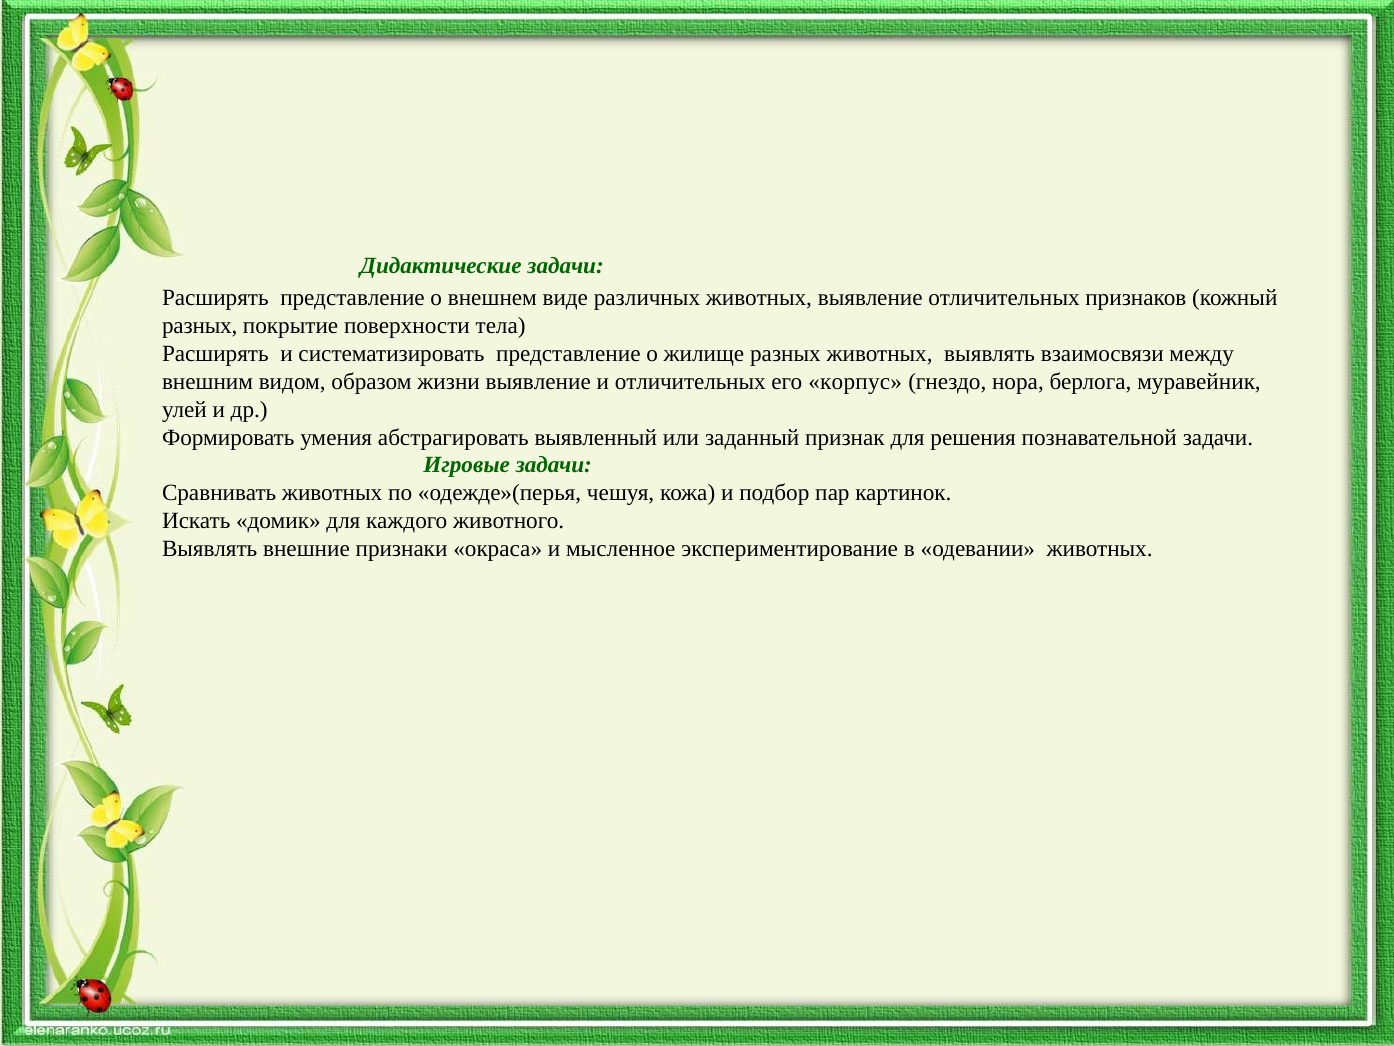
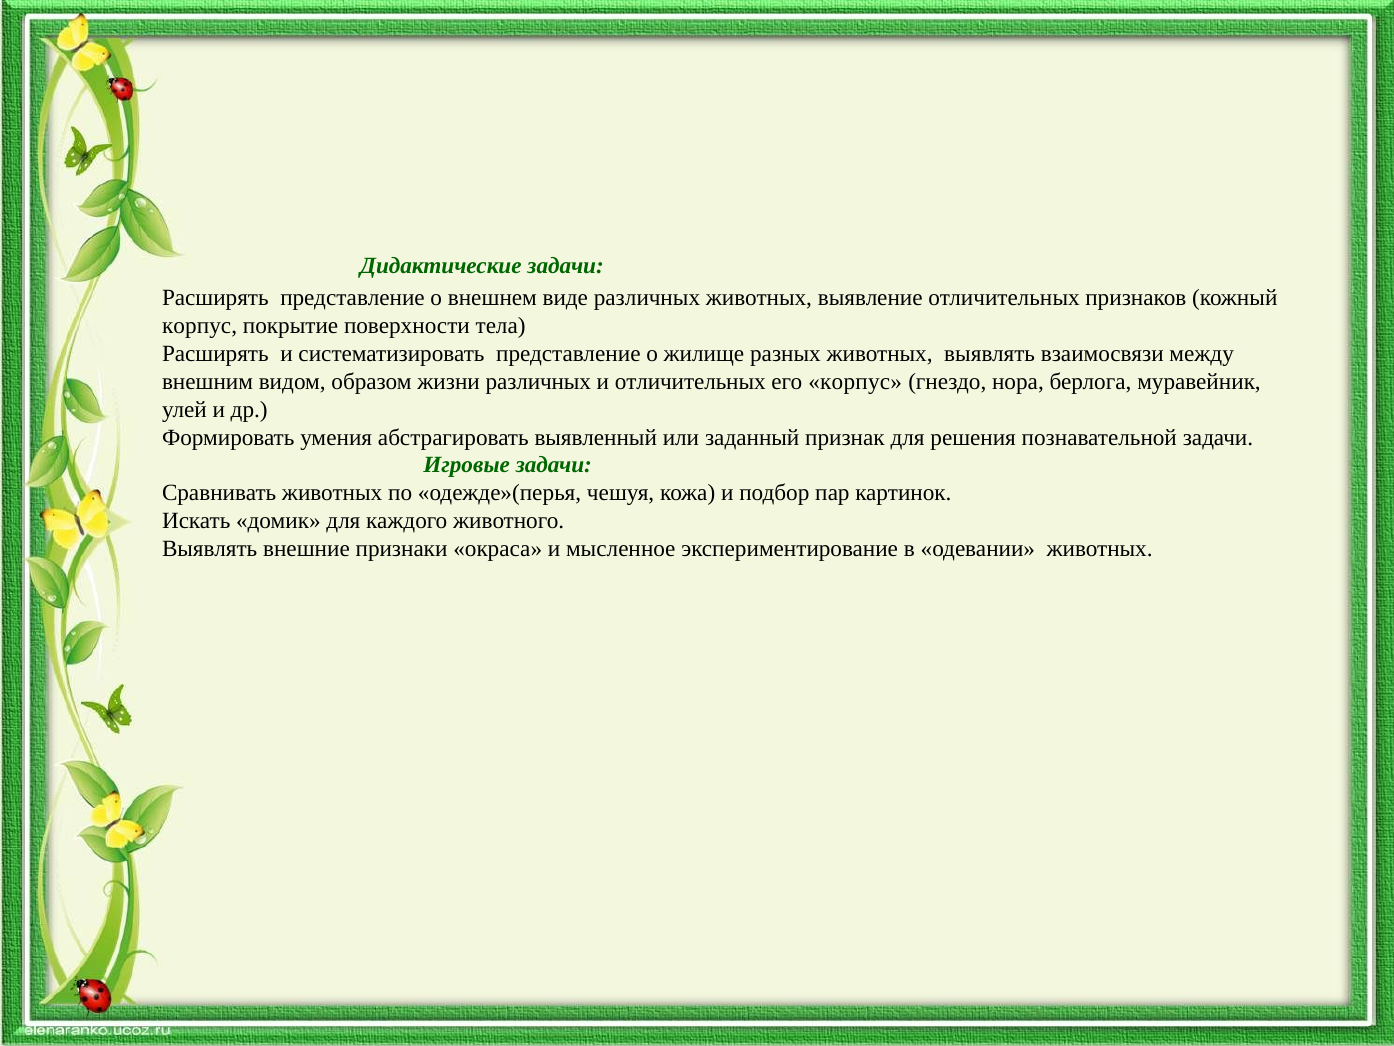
разных at (200, 326): разных -> корпус
жизни выявление: выявление -> различных
